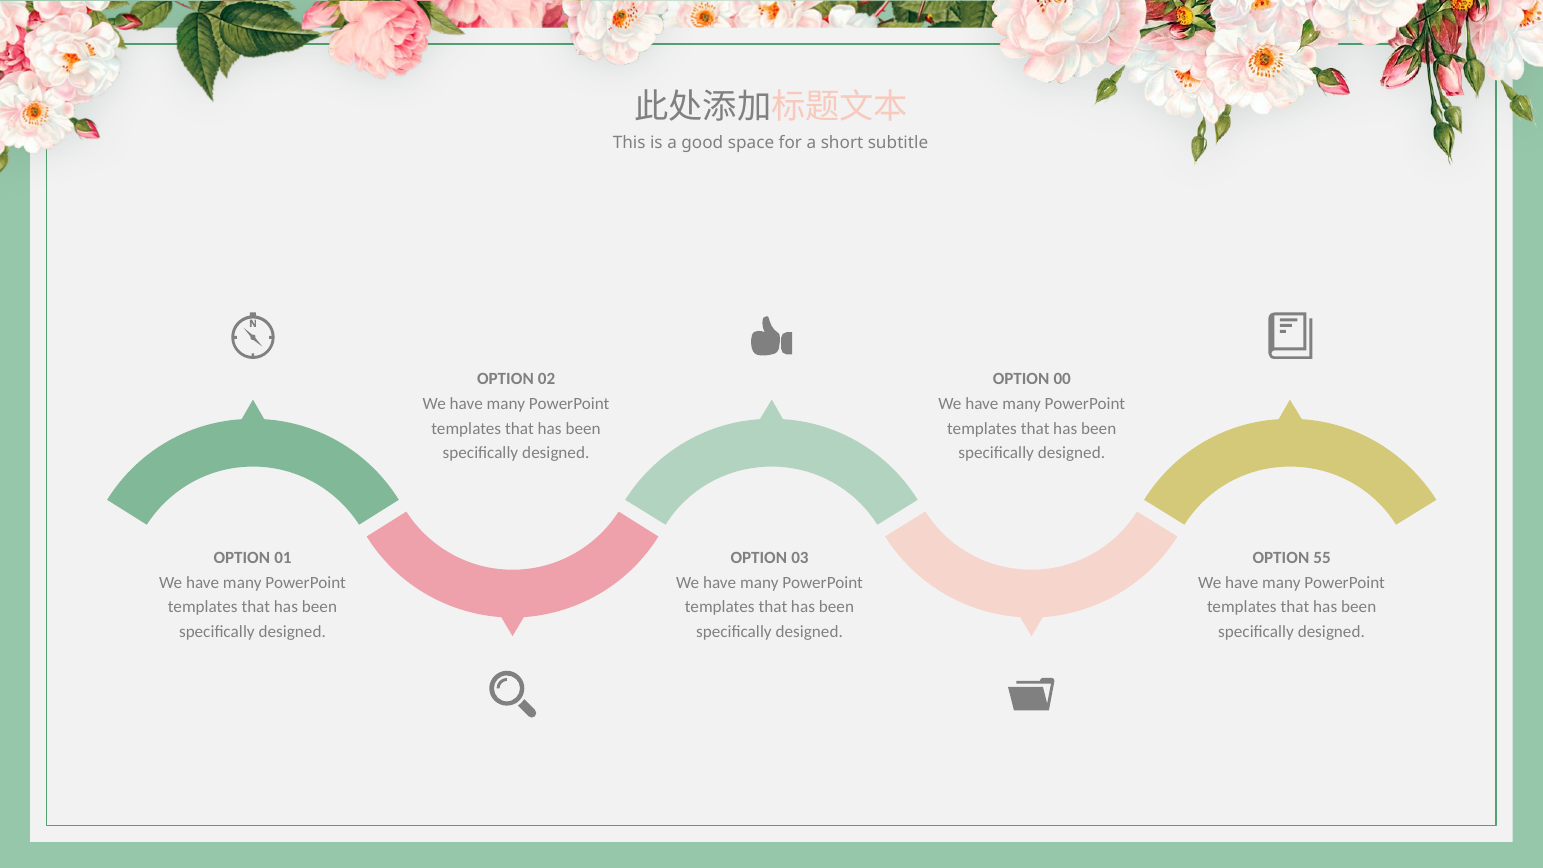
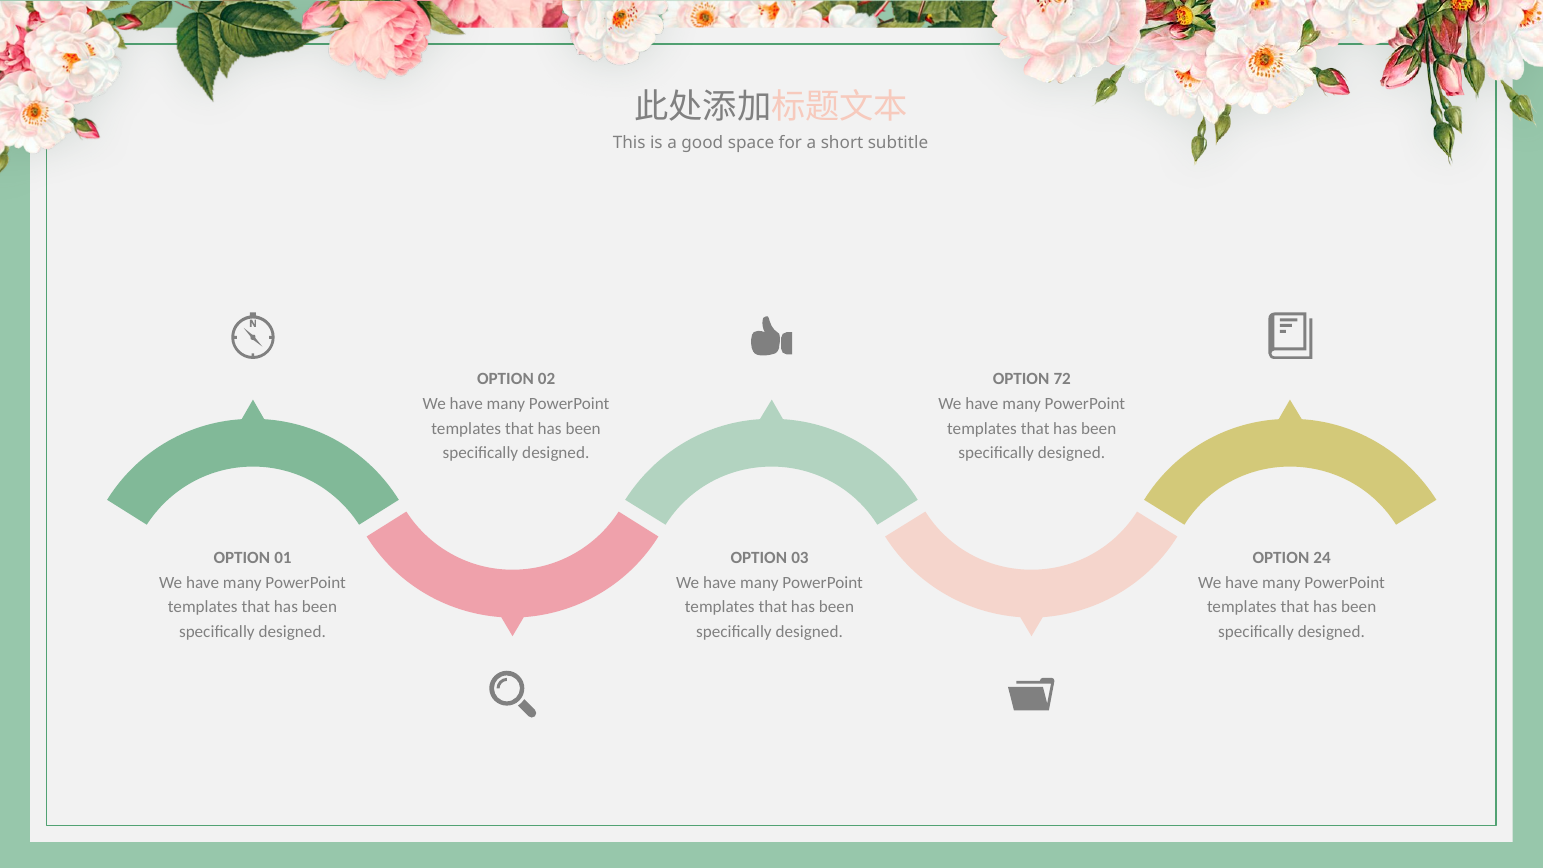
00: 00 -> 72
55: 55 -> 24
